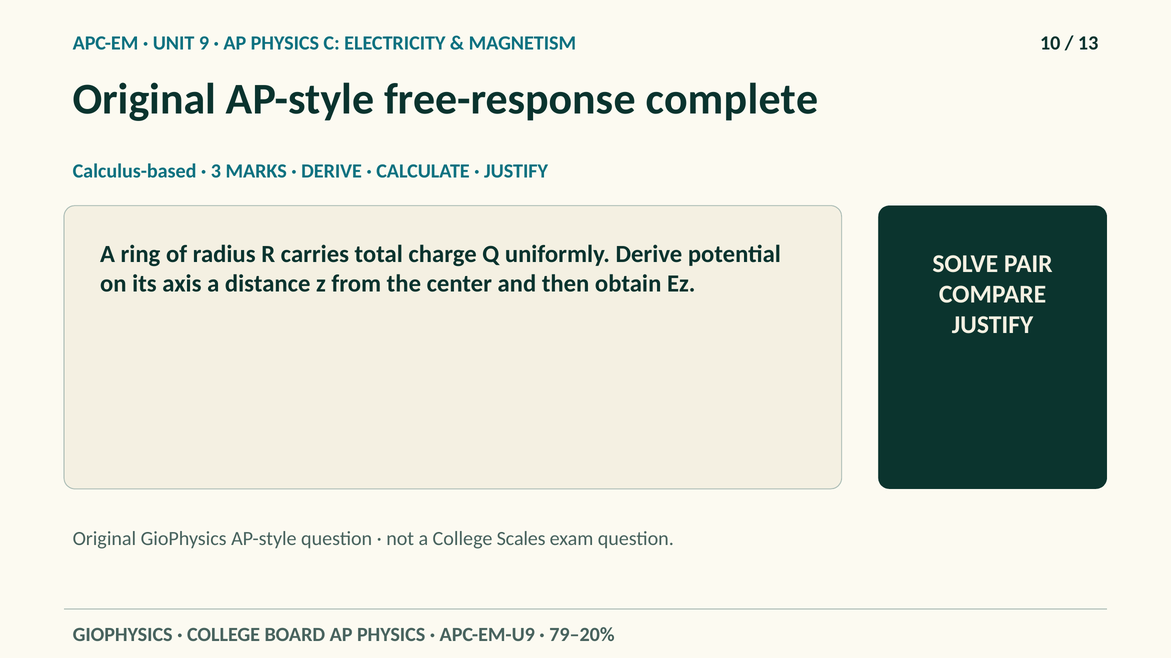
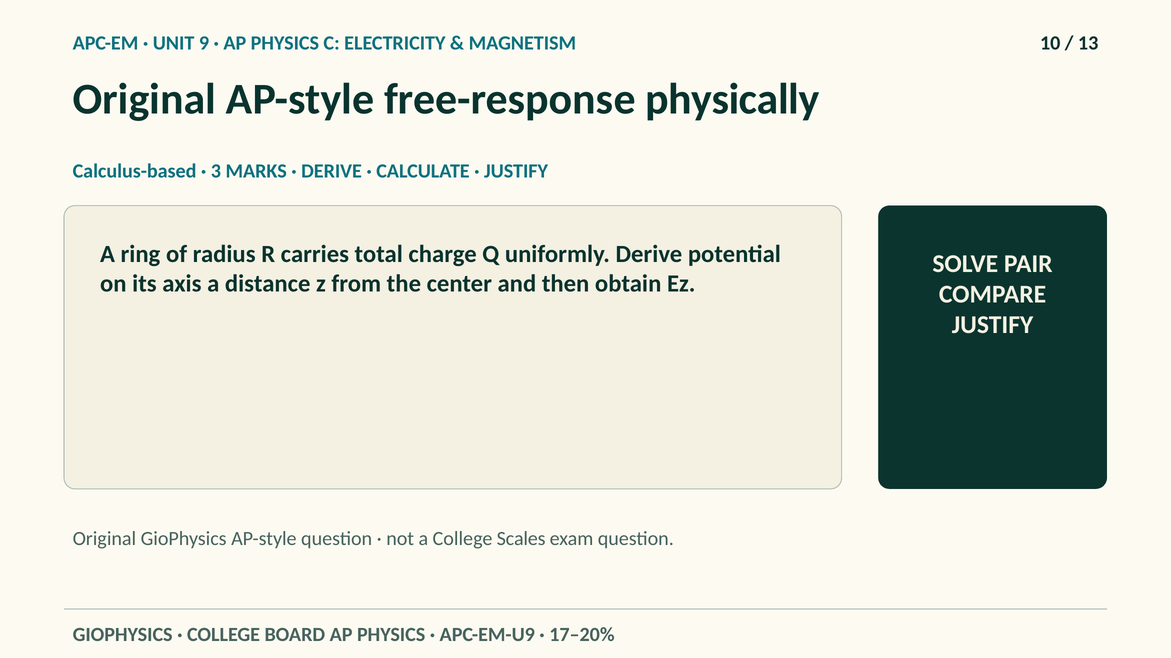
complete: complete -> physically
79–20%: 79–20% -> 17–20%
